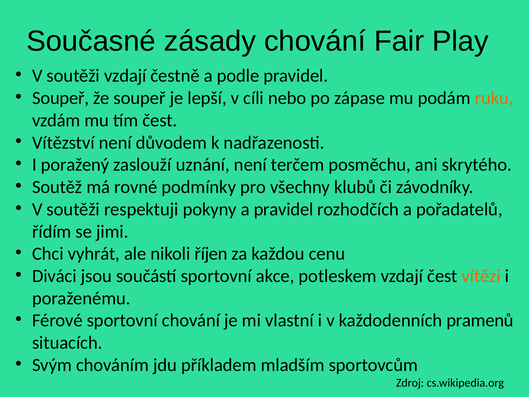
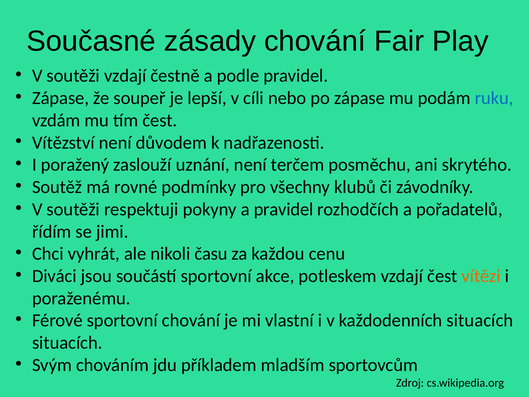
Soupeř at (61, 98): Soupeř -> Zápase
ruku colour: orange -> blue
říjen: říjen -> času
každodenních pramenů: pramenů -> situacích
